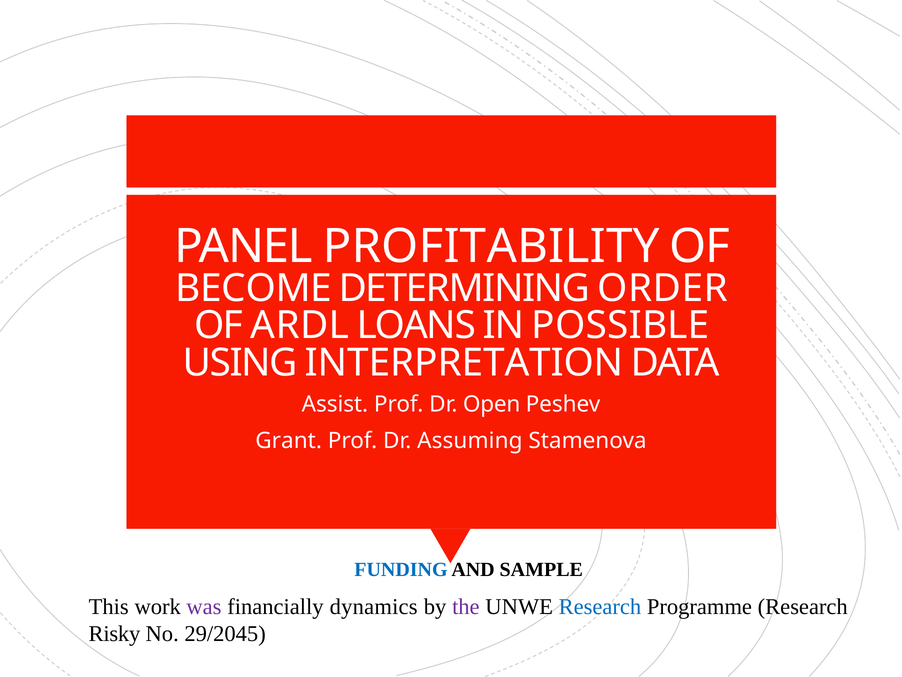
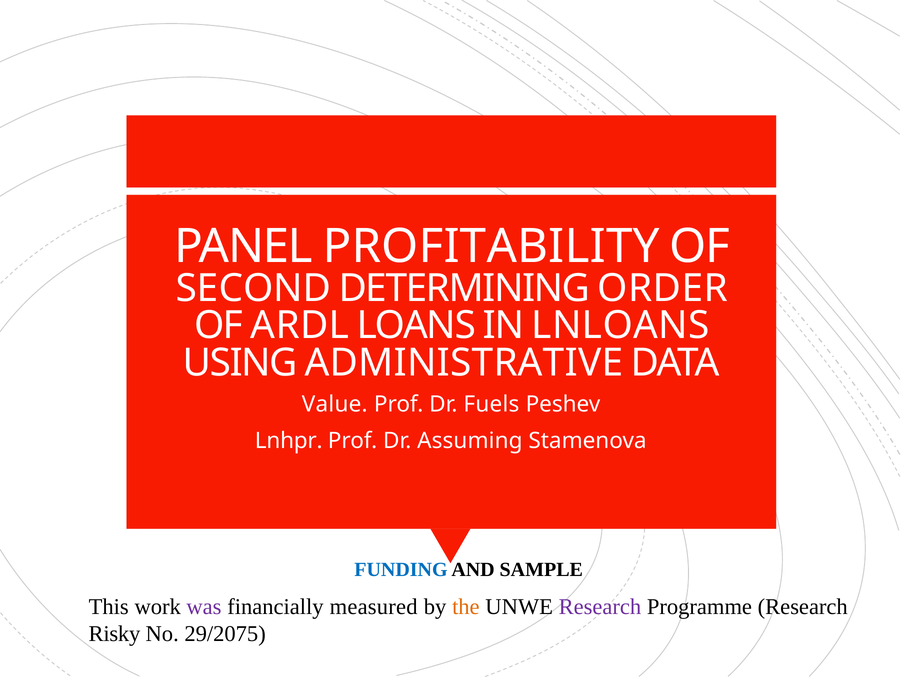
BECOME: BECOME -> SECOND
POSSIBLE: POSSIBLE -> LNLOANS
INTERPRETATION: INTERPRETATION -> ADMINISTRATIVE
Assist: Assist -> Value
Open: Open -> Fuels
Grant: Grant -> Lnhpr
dynamics: dynamics -> measured
the colour: purple -> orange
Research at (600, 606) colour: blue -> purple
29/2045: 29/2045 -> 29/2075
